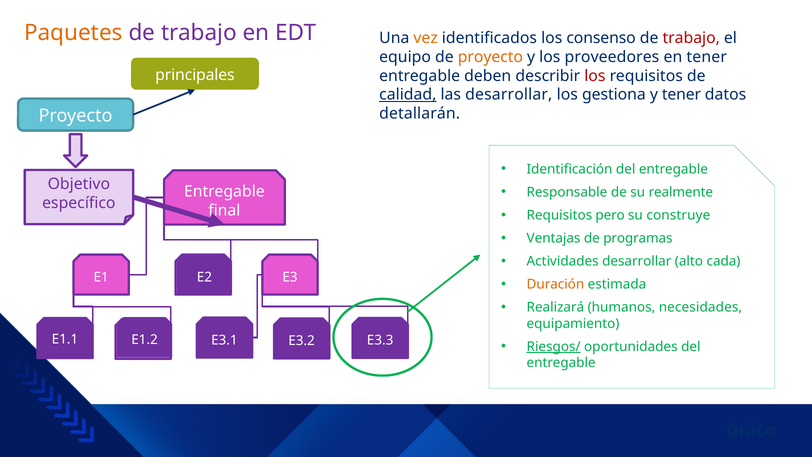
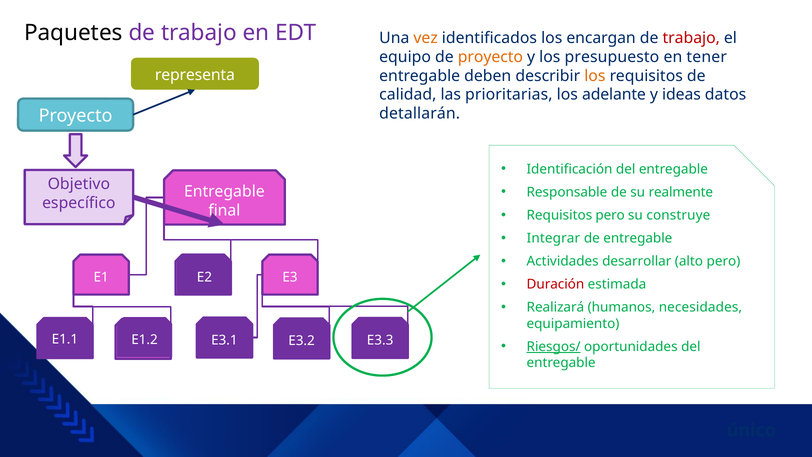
Paquetes colour: orange -> black
consenso: consenso -> encargan
proveedores: proveedores -> presupuesto
principales: principales -> representa
los at (595, 76) colour: red -> orange
calidad underline: present -> none
las desarrollar: desarrollar -> prioritarias
gestiona: gestiona -> adelante
y tener: tener -> ideas
Ventajas: Ventajas -> Integrar
de programas: programas -> entregable
alto cada: cada -> pero
Duración colour: orange -> red
